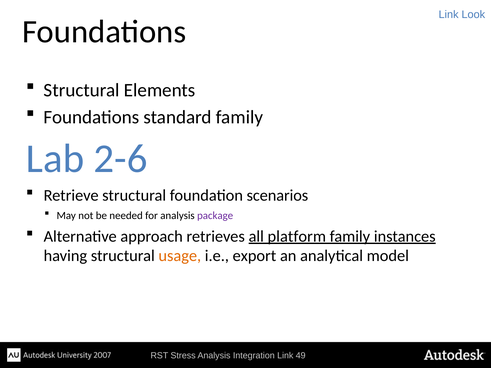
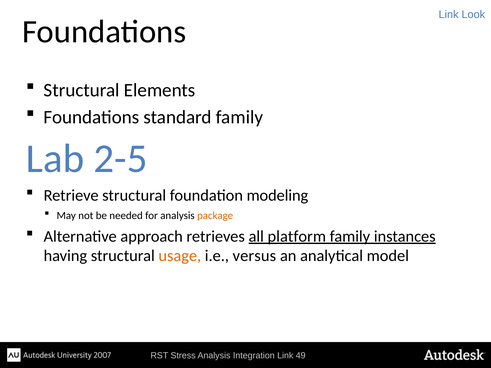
2-6: 2-6 -> 2-5
scenarios: scenarios -> modeling
package colour: purple -> orange
export: export -> versus
